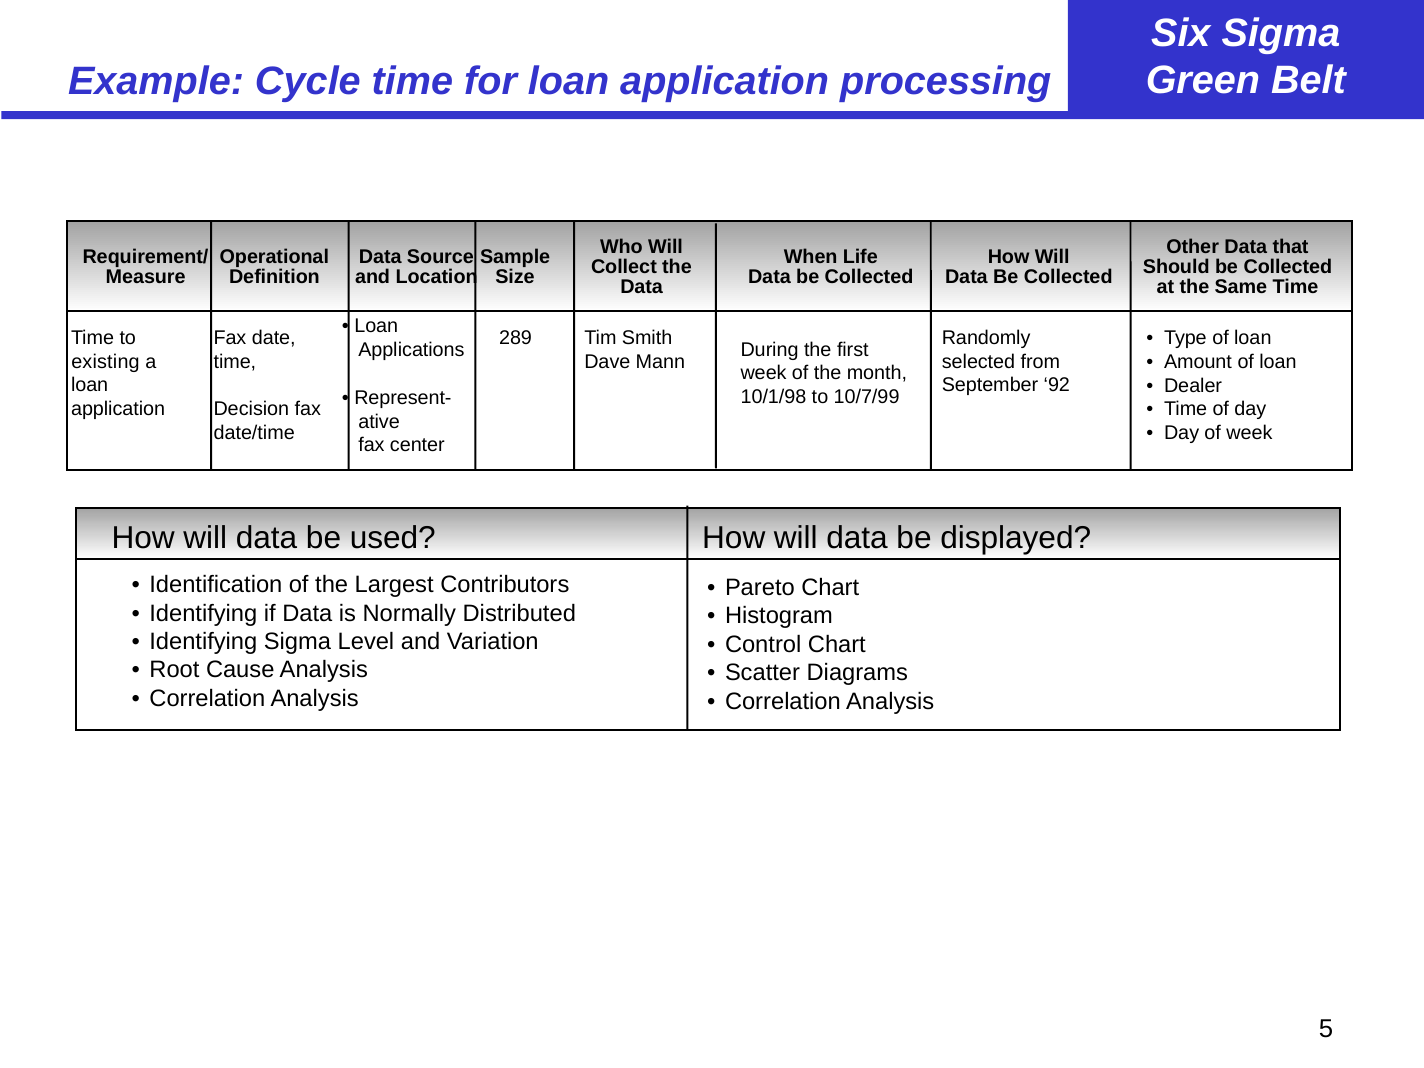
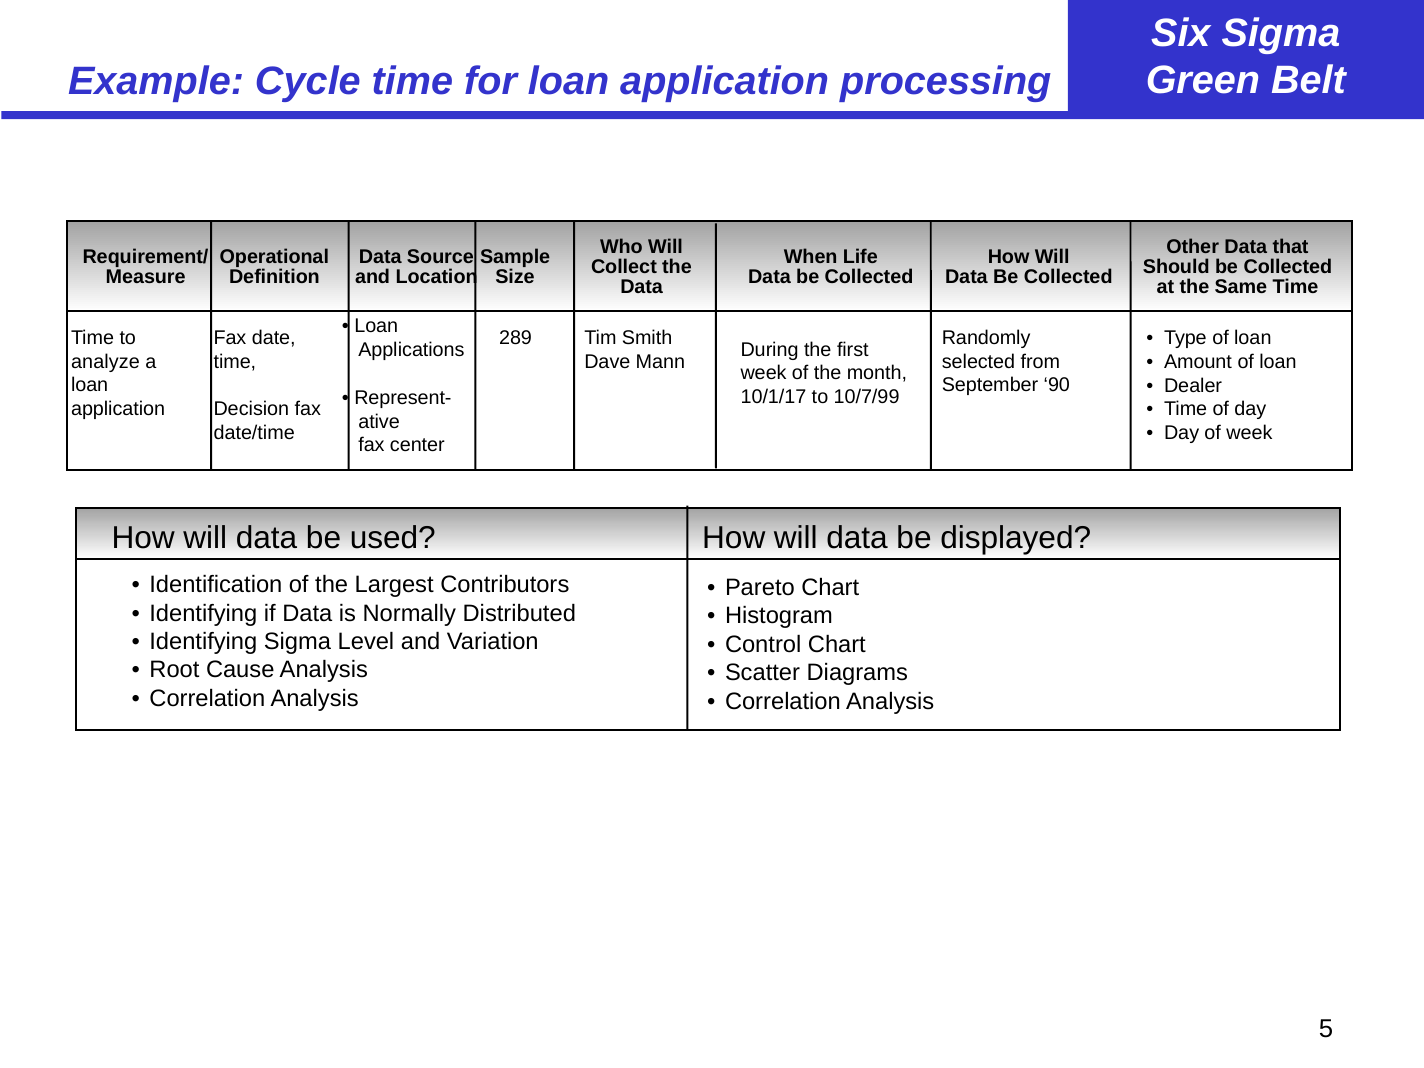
existing: existing -> analyze
92: 92 -> 90
10/1/98: 10/1/98 -> 10/1/17
